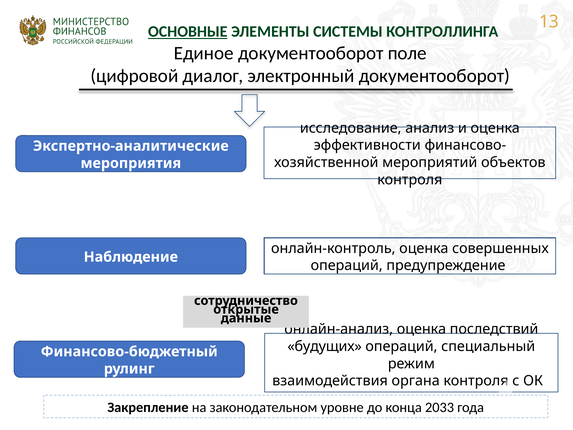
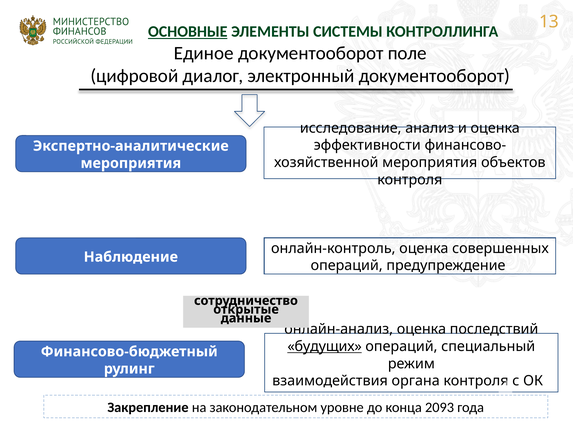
мероприятий at (430, 162): мероприятий -> мероприятия
будущих underline: none -> present
2033: 2033 -> 2093
